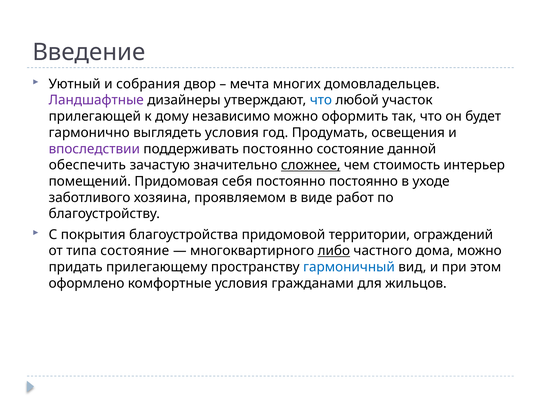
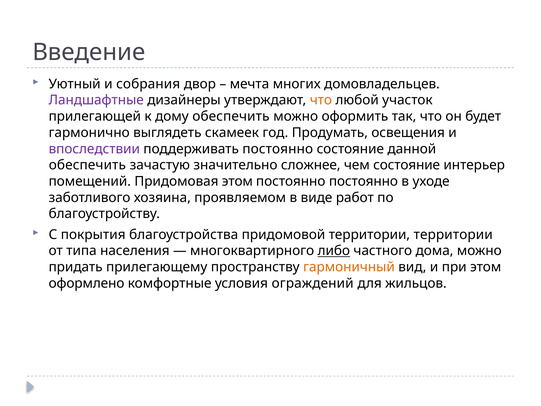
что at (321, 100) colour: blue -> orange
дому независимо: независимо -> обеспечить
выглядеть условия: условия -> скамеек
сложнее underline: present -> none
чем стоимость: стоимость -> состояние
Придомовая себя: себя -> этом
территории ограждений: ограждений -> территории
типа состояние: состояние -> населения
гармоничный colour: blue -> orange
гражданами: гражданами -> ограждений
